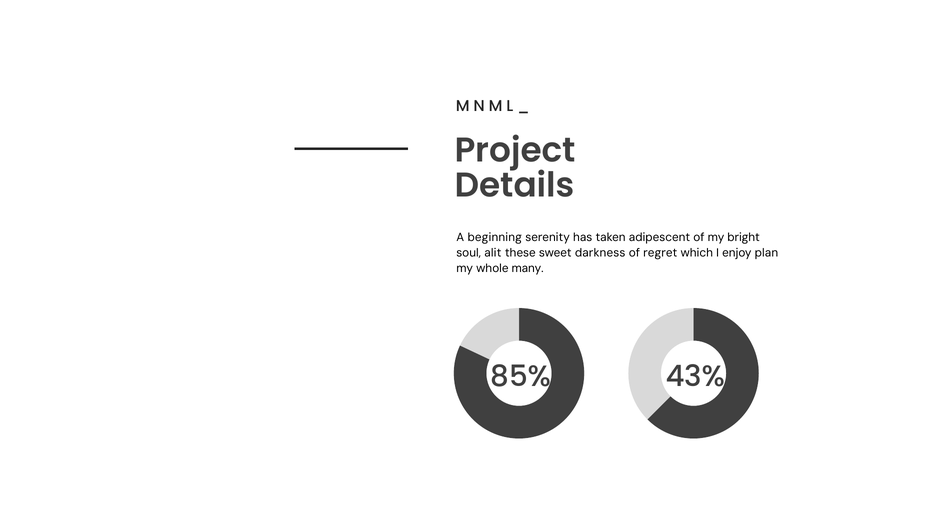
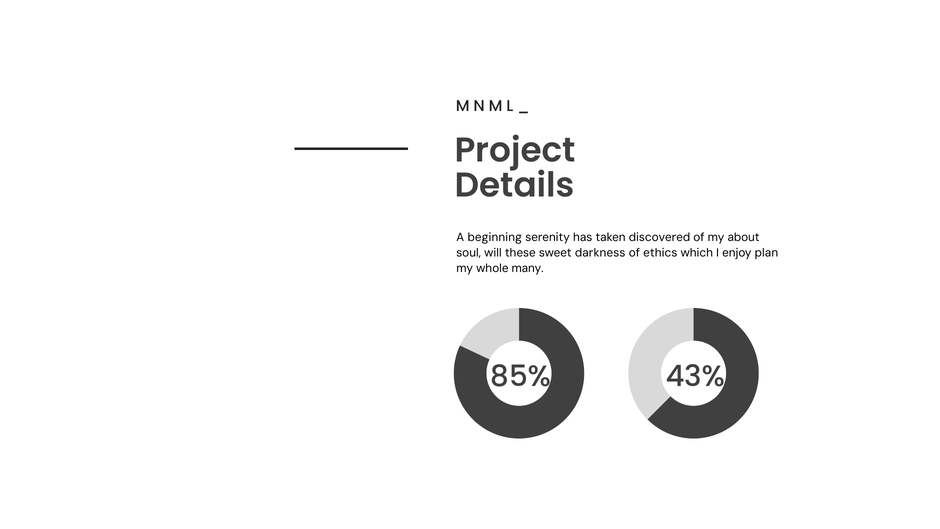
adipescent: adipescent -> discovered
bright: bright -> about
alit: alit -> will
regret: regret -> ethics
